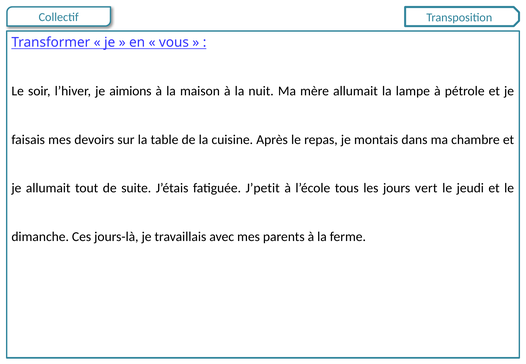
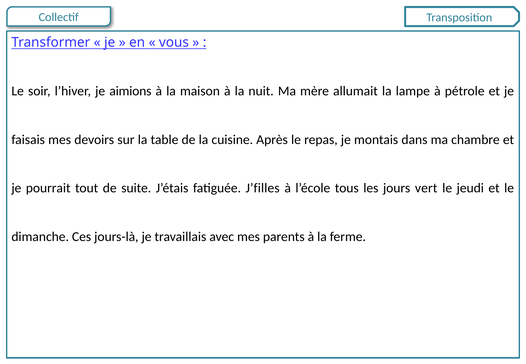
je allumait: allumait -> pourrait
J’petit: J’petit -> J’filles
